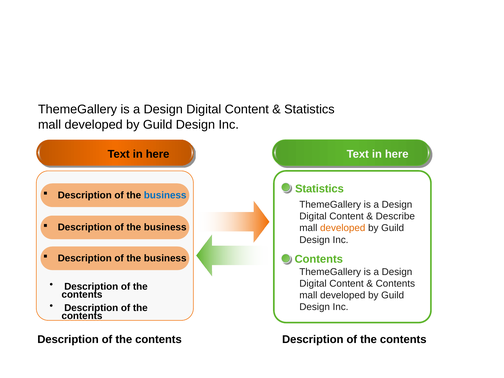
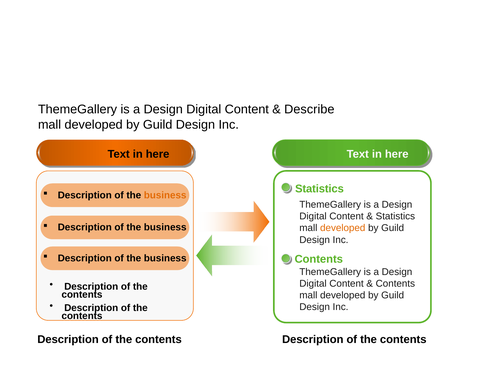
Statistics at (309, 109): Statistics -> Describe
business at (165, 195) colour: blue -> orange
Describe at (395, 216): Describe -> Statistics
